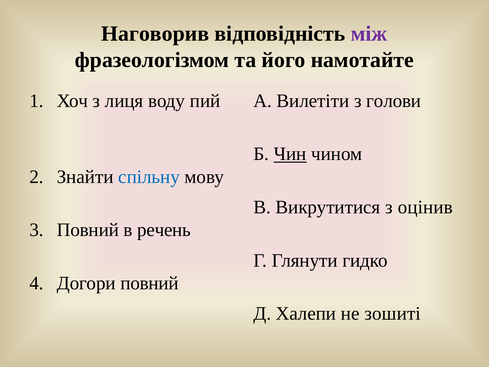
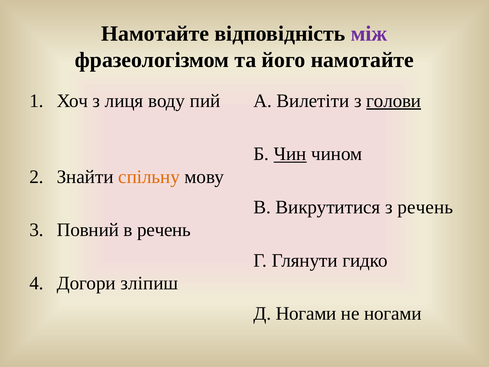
Наговорив at (155, 34): Наговорив -> Намотайте
голови underline: none -> present
спільну colour: blue -> orange
з оцінив: оцінив -> речень
Догори повний: повний -> зліпиш
Д Халепи: Халепи -> Ногами
не зошиті: зошиті -> ногами
